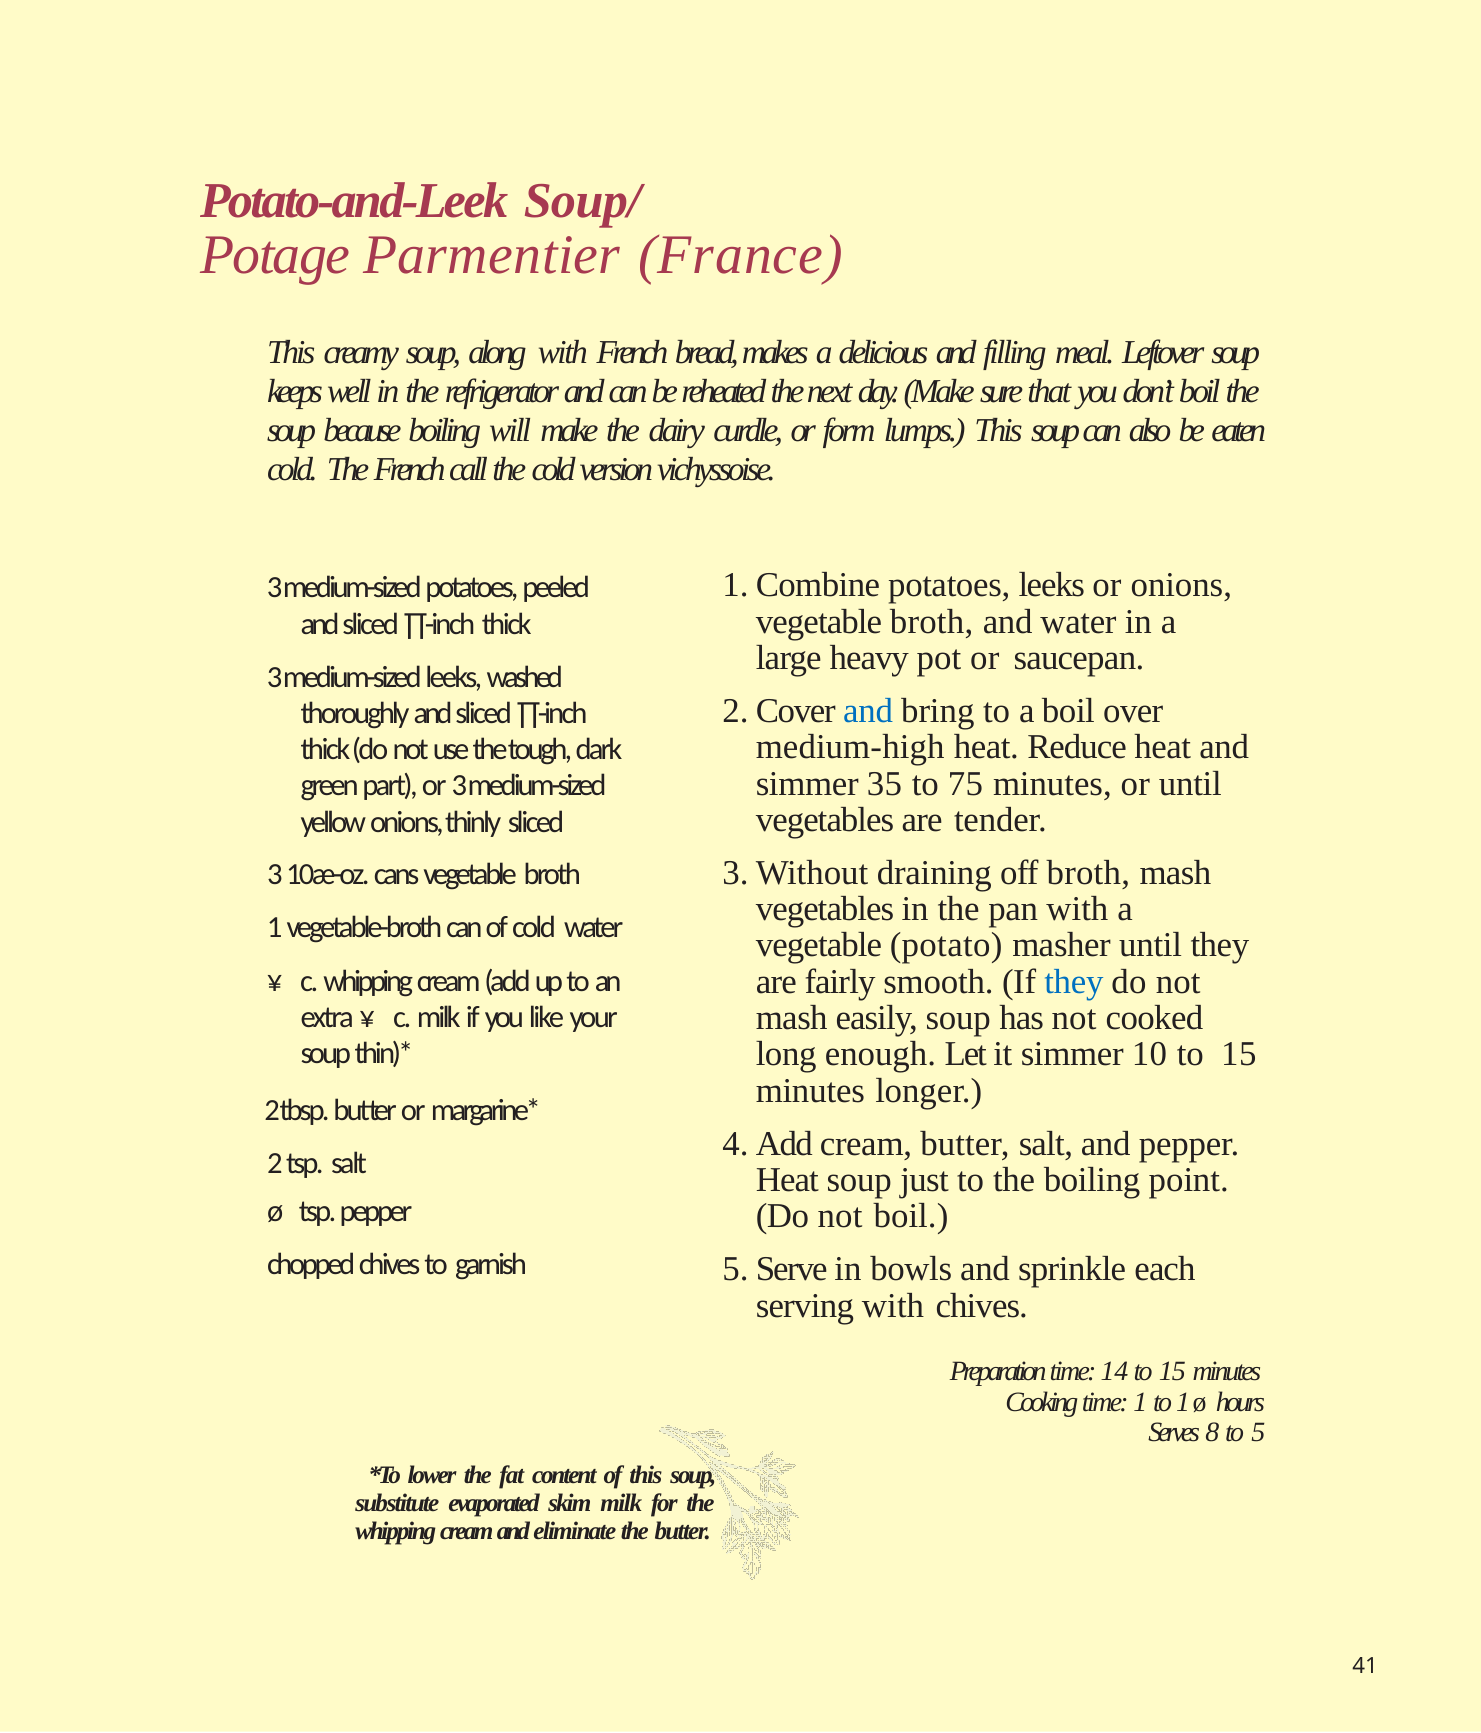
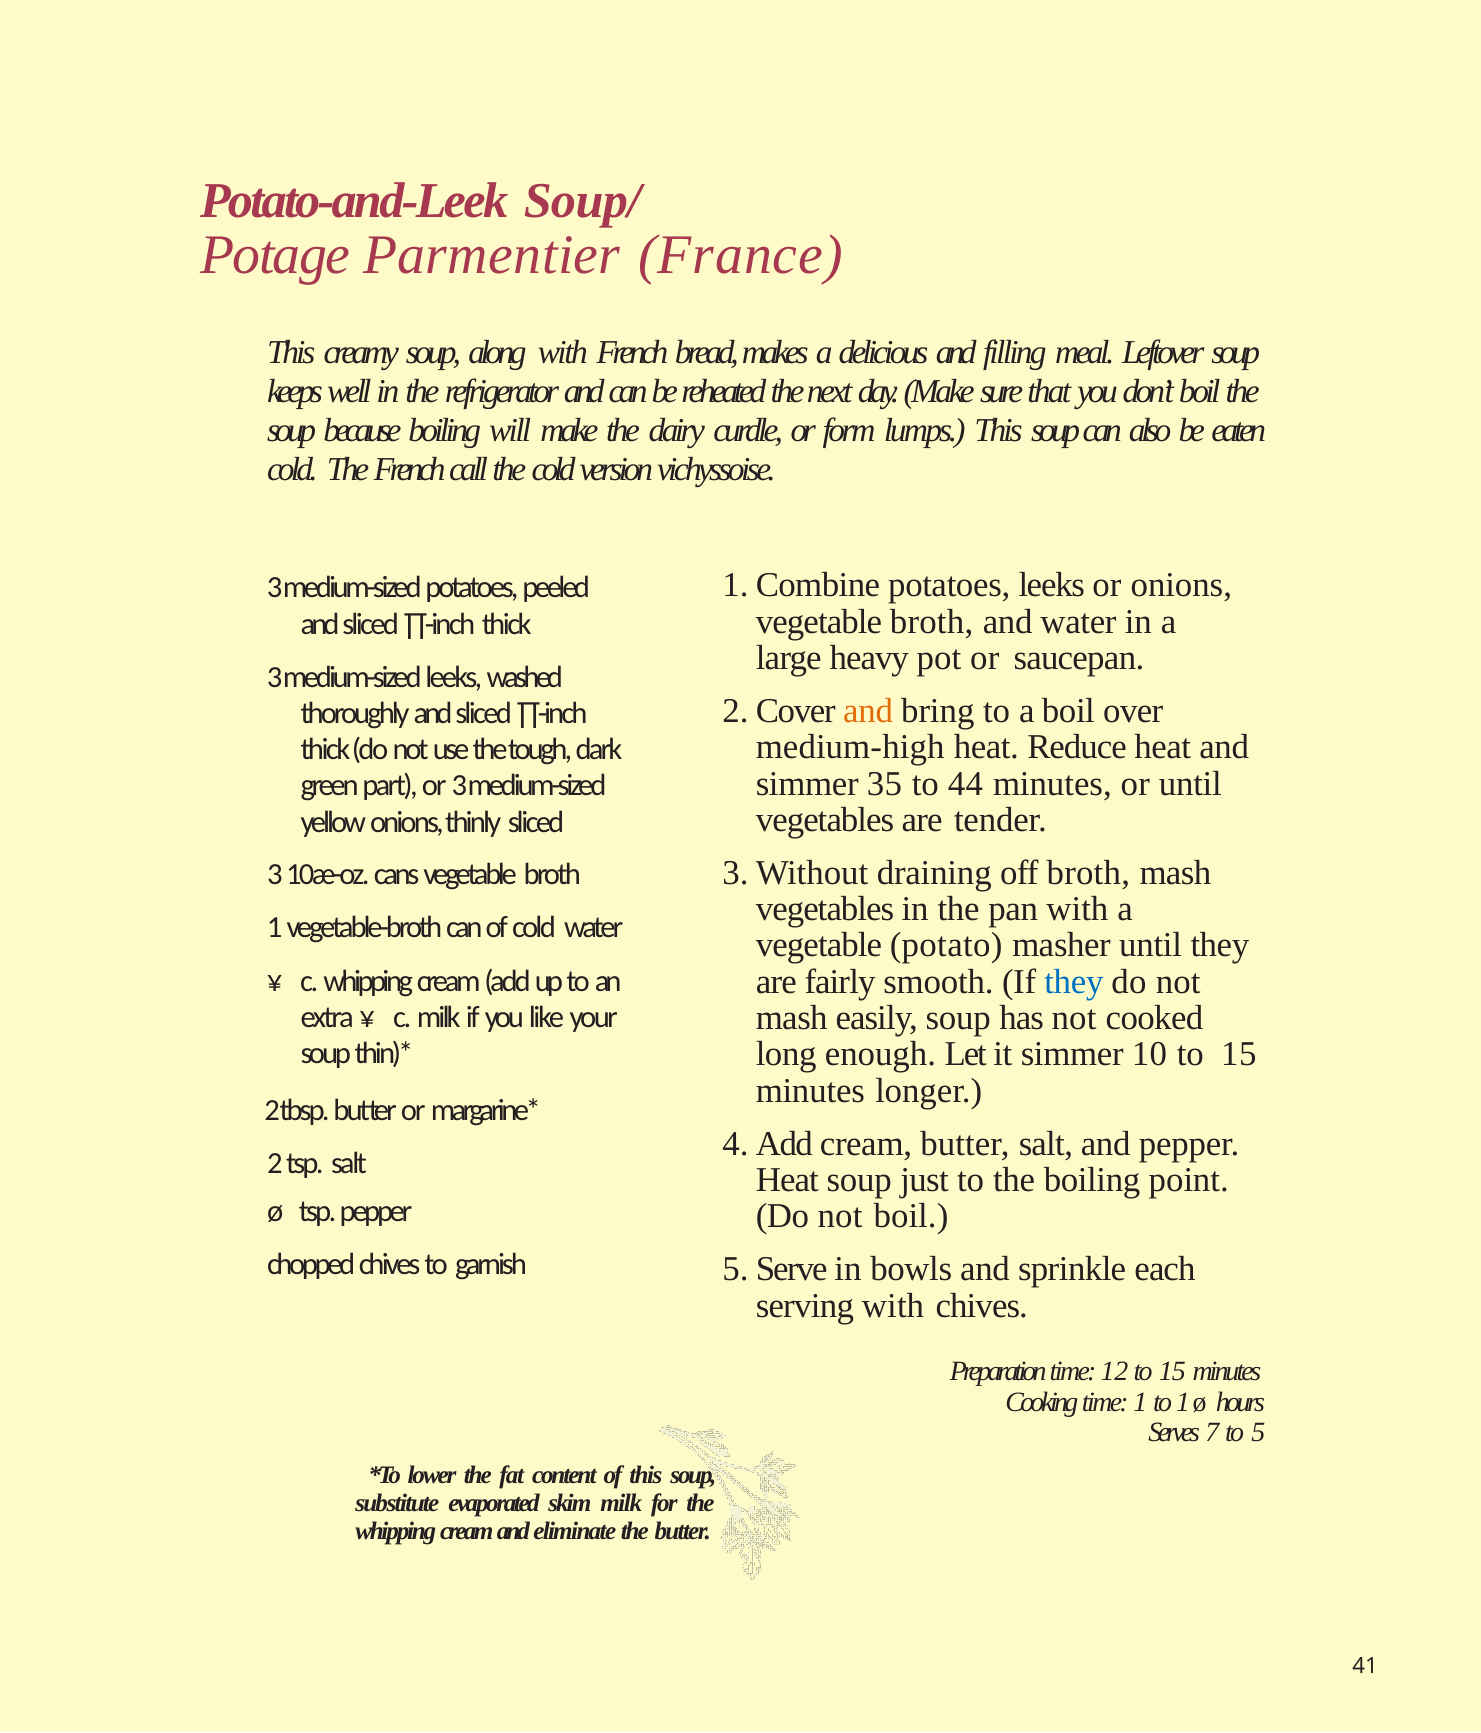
and at (868, 711) colour: blue -> orange
75: 75 -> 44
14: 14 -> 12
8: 8 -> 7
